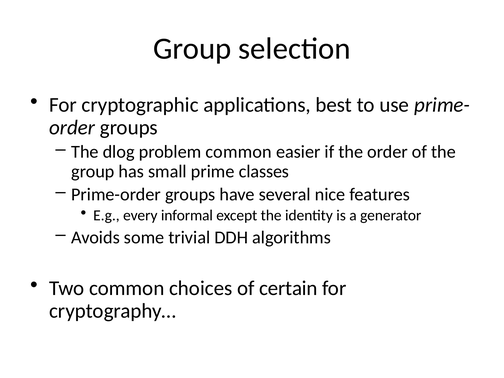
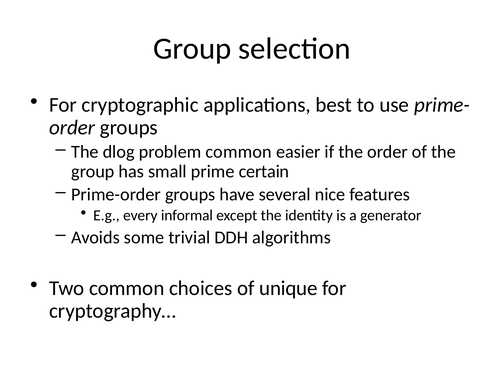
classes: classes -> certain
certain: certain -> unique
